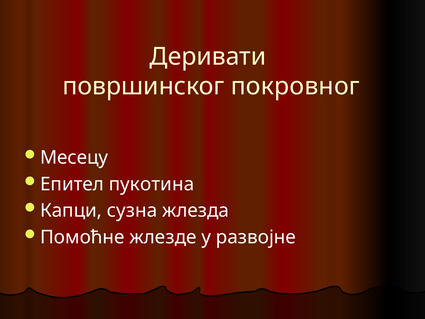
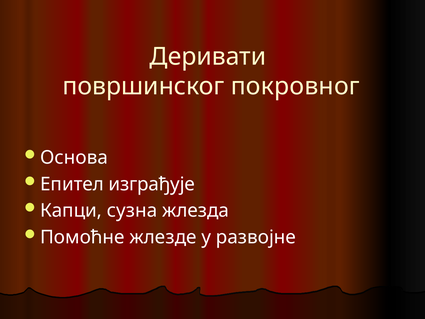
Месецу: Месецу -> Основа
пукотина: пукотина -> изграђује
